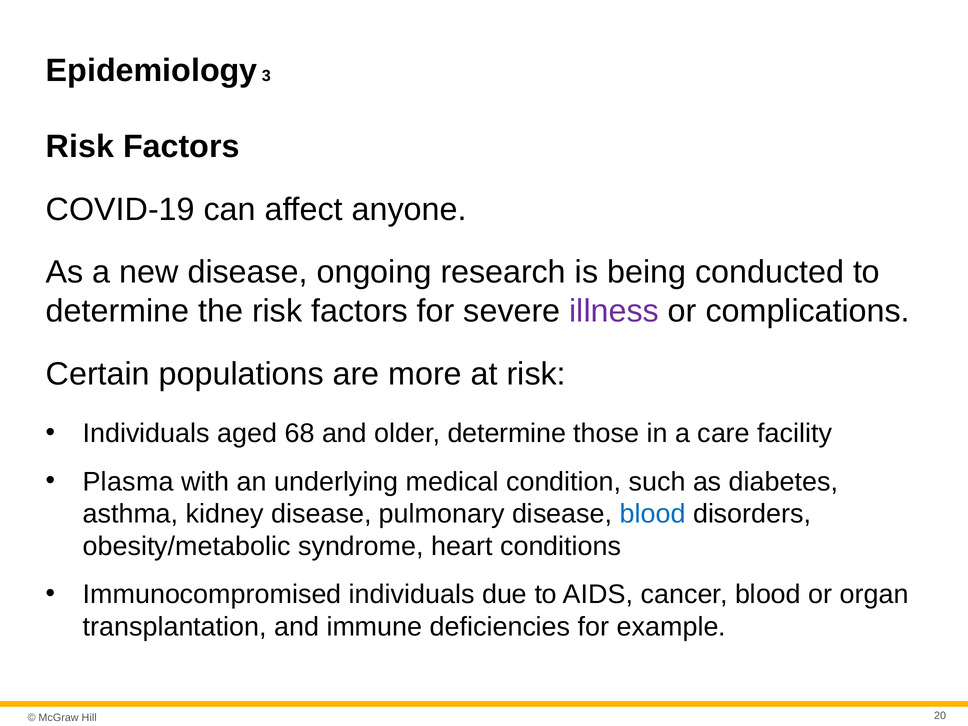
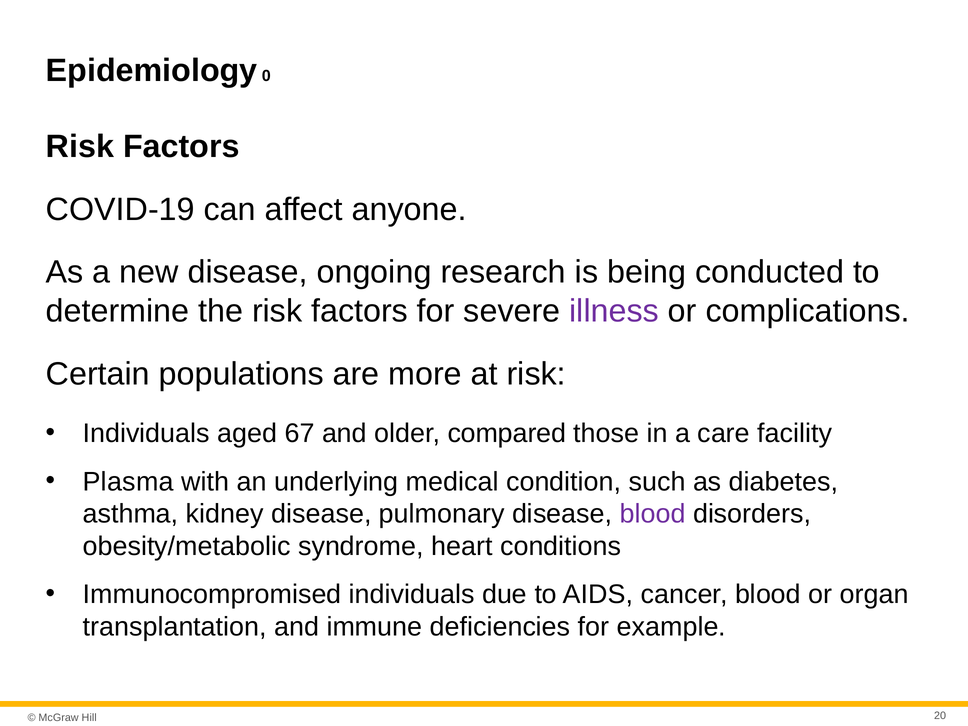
3: 3 -> 0
68: 68 -> 67
older determine: determine -> compared
blood at (653, 514) colour: blue -> purple
